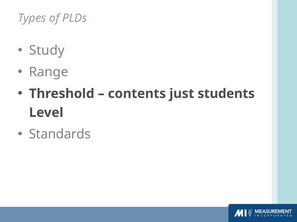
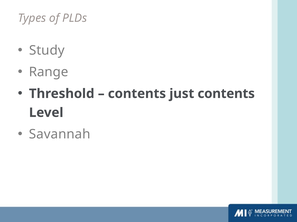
just students: students -> contents
Standards: Standards -> Savannah
